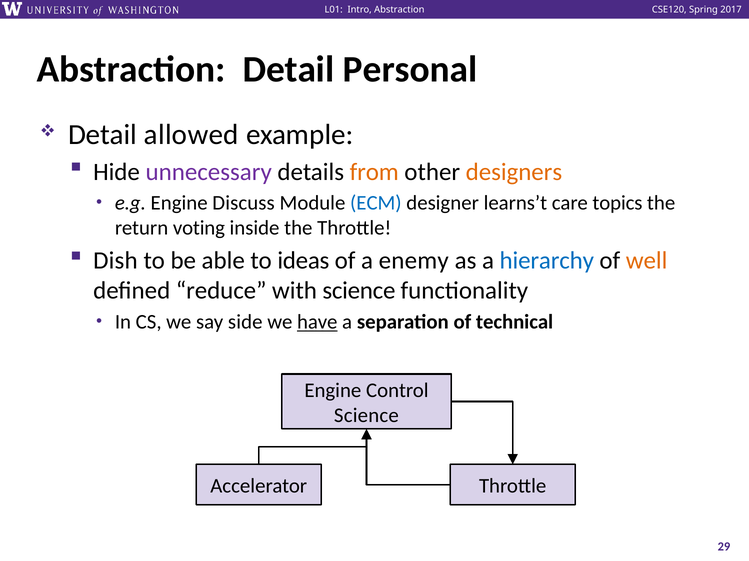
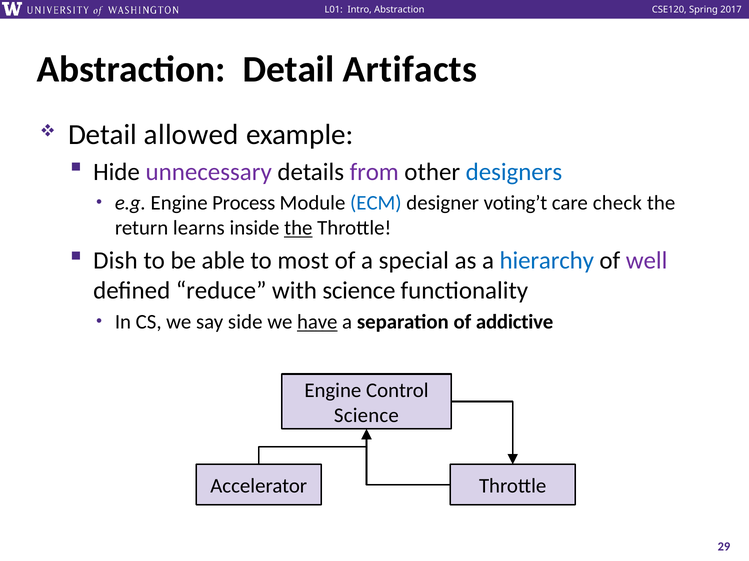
Personal: Personal -> Artifacts
from colour: orange -> purple
designers colour: orange -> blue
Discuss: Discuss -> Process
learns’t: learns’t -> voting’t
topics: topics -> check
voting: voting -> learns
the at (298, 228) underline: none -> present
ideas: ideas -> most
enemy: enemy -> special
well colour: orange -> purple
technical: technical -> addictive
